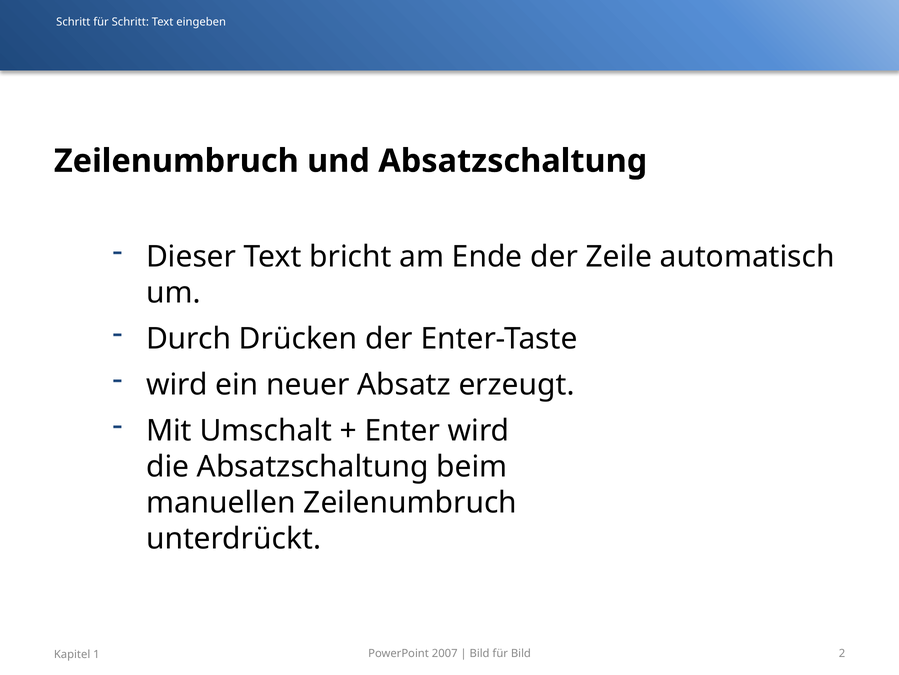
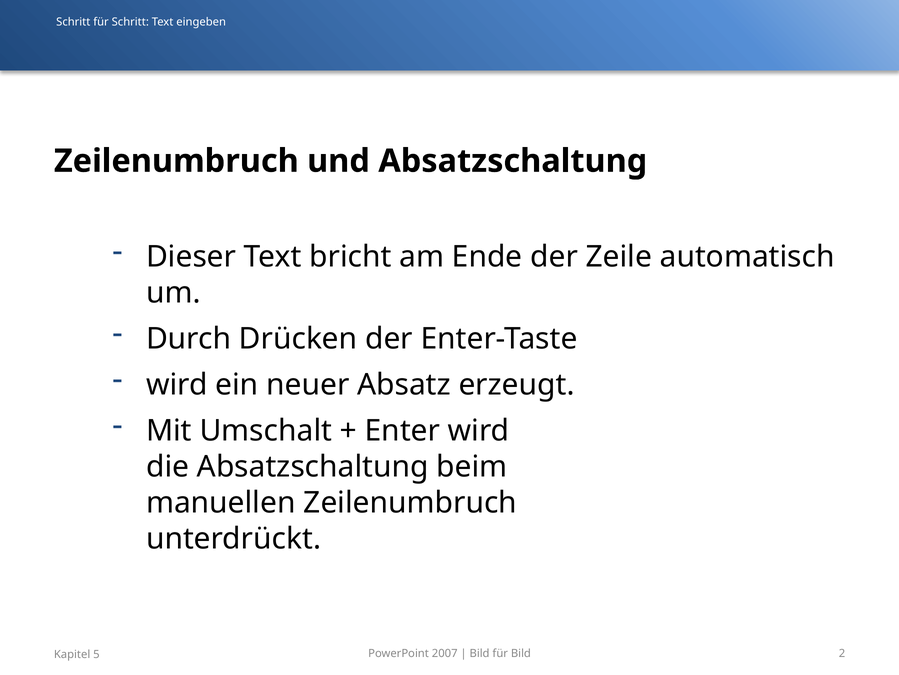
1: 1 -> 5
